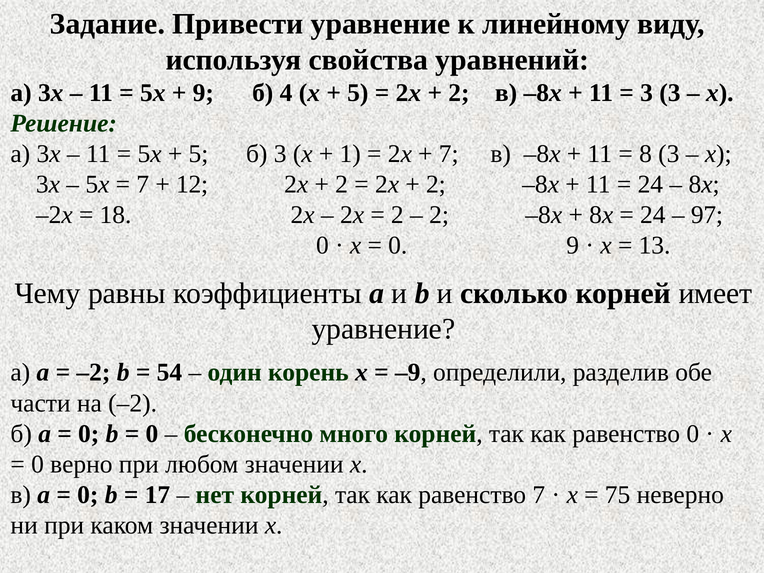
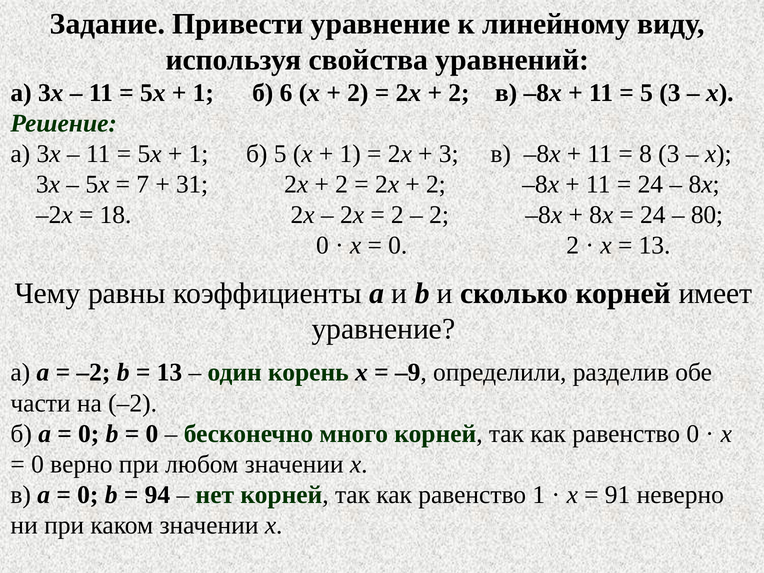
9 at (203, 93): 9 -> 1
4: 4 -> 6
5 at (358, 93): 5 -> 2
3 at (647, 93): 3 -> 5
5 at (198, 154): 5 -> 1
б 3: 3 -> 5
7 at (449, 154): 7 -> 3
12: 12 -> 31
97: 97 -> 80
0 9: 9 -> 2
54 at (169, 373): 54 -> 13
17: 17 -> 94
равенство 7: 7 -> 1
75: 75 -> 91
